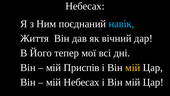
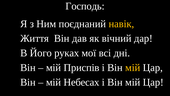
Небесах at (85, 6): Небесах -> Господь
навік colour: light blue -> yellow
тепер: тепер -> руках
